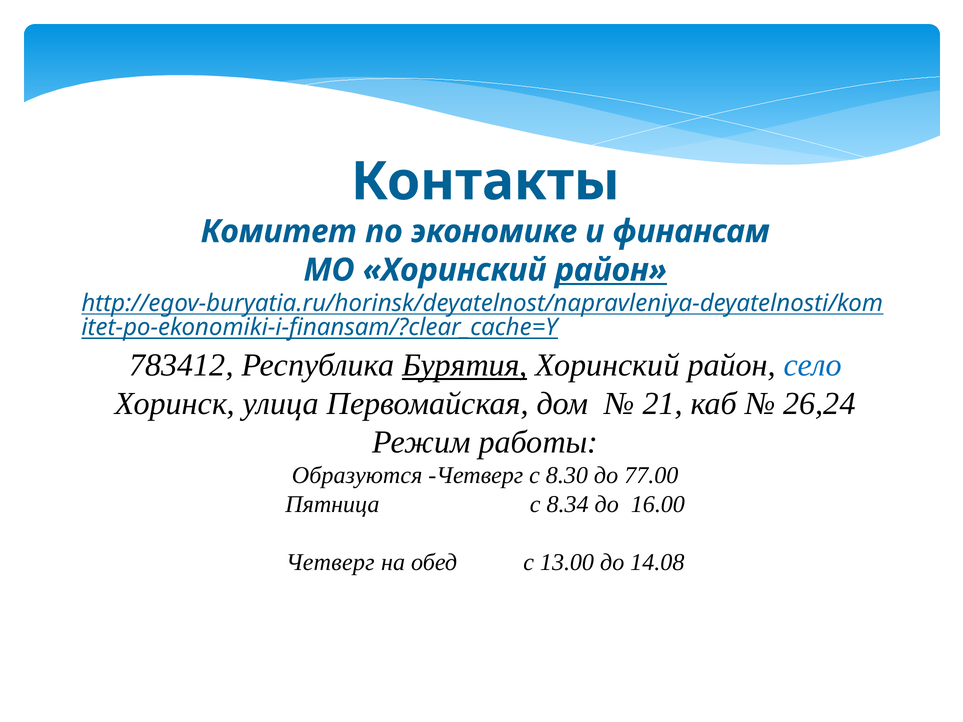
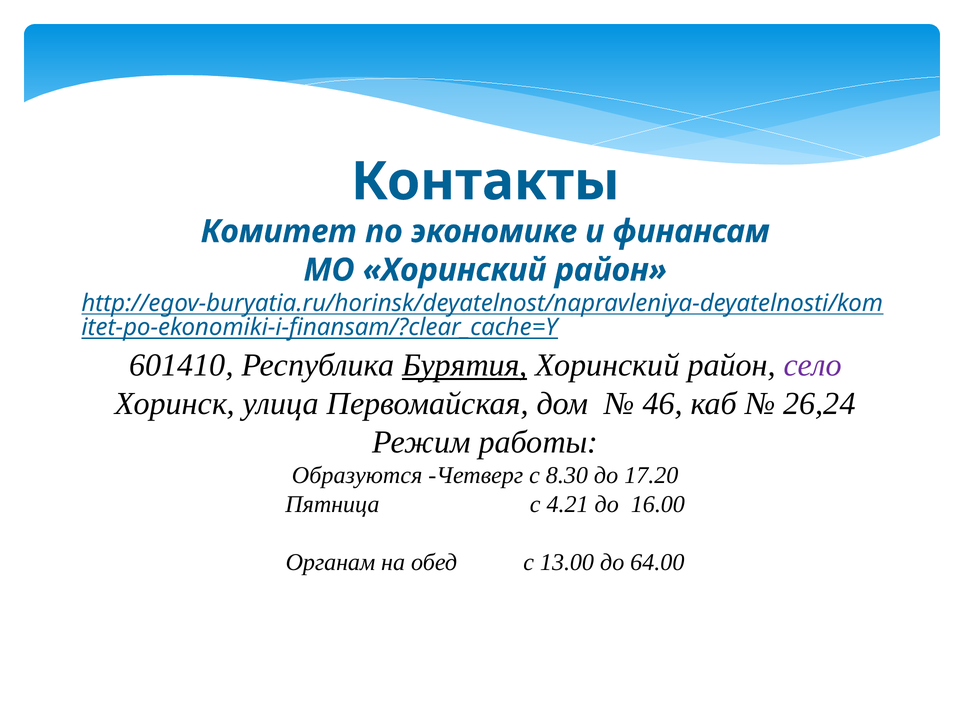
район at (611, 270) underline: present -> none
783412: 783412 -> 601410
село colour: blue -> purple
21: 21 -> 46
77.00: 77.00 -> 17.20
8.34: 8.34 -> 4.21
Четверг at (330, 562): Четверг -> Органам
14.08: 14.08 -> 64.00
